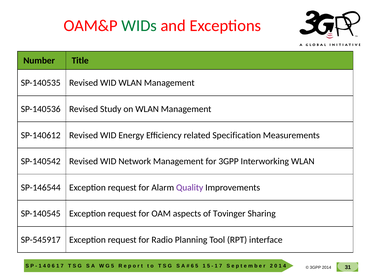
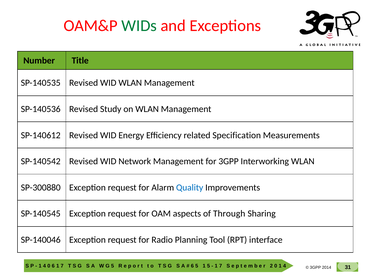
SP-146544: SP-146544 -> SP-300880
Quality colour: purple -> blue
Tovinger: Tovinger -> Through
SP-545917: SP-545917 -> SP-140046
